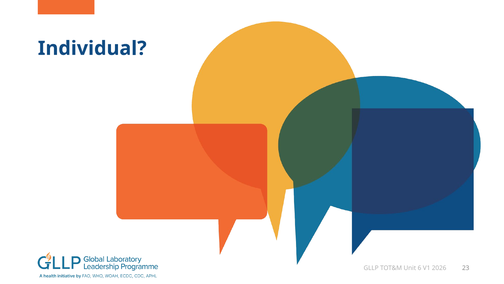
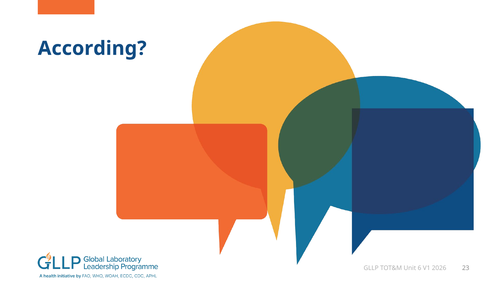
Individual: Individual -> According
